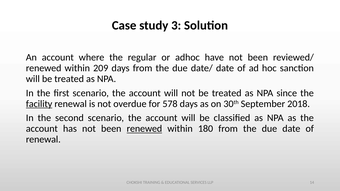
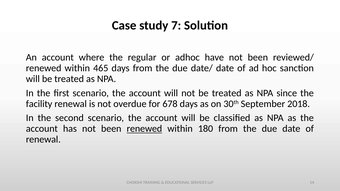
3: 3 -> 7
209: 209 -> 465
facility underline: present -> none
578: 578 -> 678
